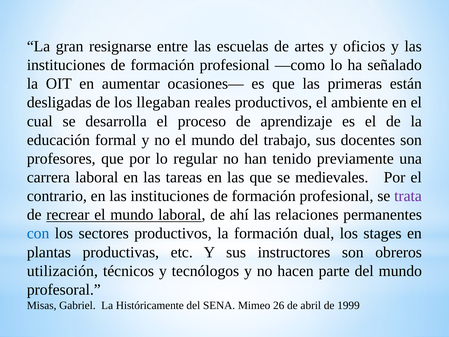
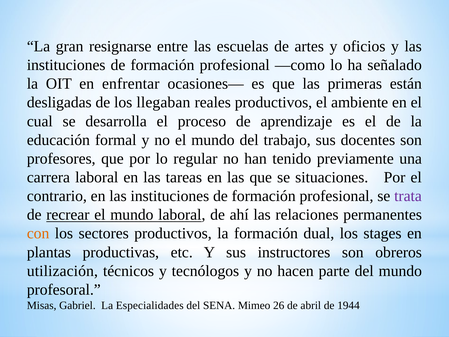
aumentar: aumentar -> enfrentar
medievales: medievales -> situaciones
con colour: blue -> orange
Históricamente: Históricamente -> Especialidades
1999: 1999 -> 1944
